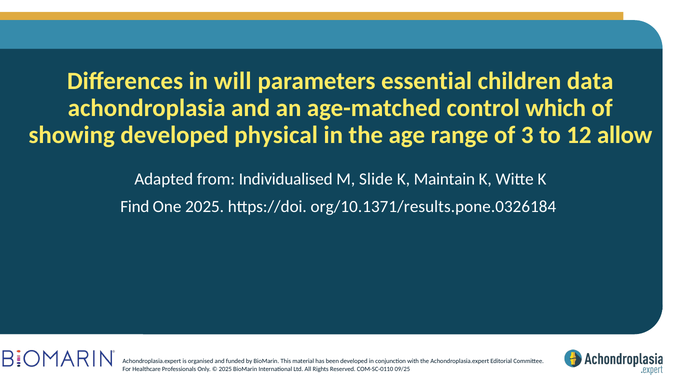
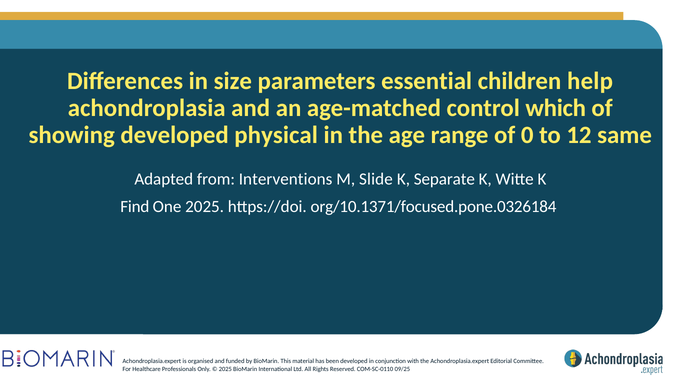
will: will -> size
data: data -> help
3: 3 -> 0
allow: allow -> same
Individualised: Individualised -> Interventions
Maintain: Maintain -> Separate
org/10.1371/results.pone.0326184: org/10.1371/results.pone.0326184 -> org/10.1371/focused.pone.0326184
